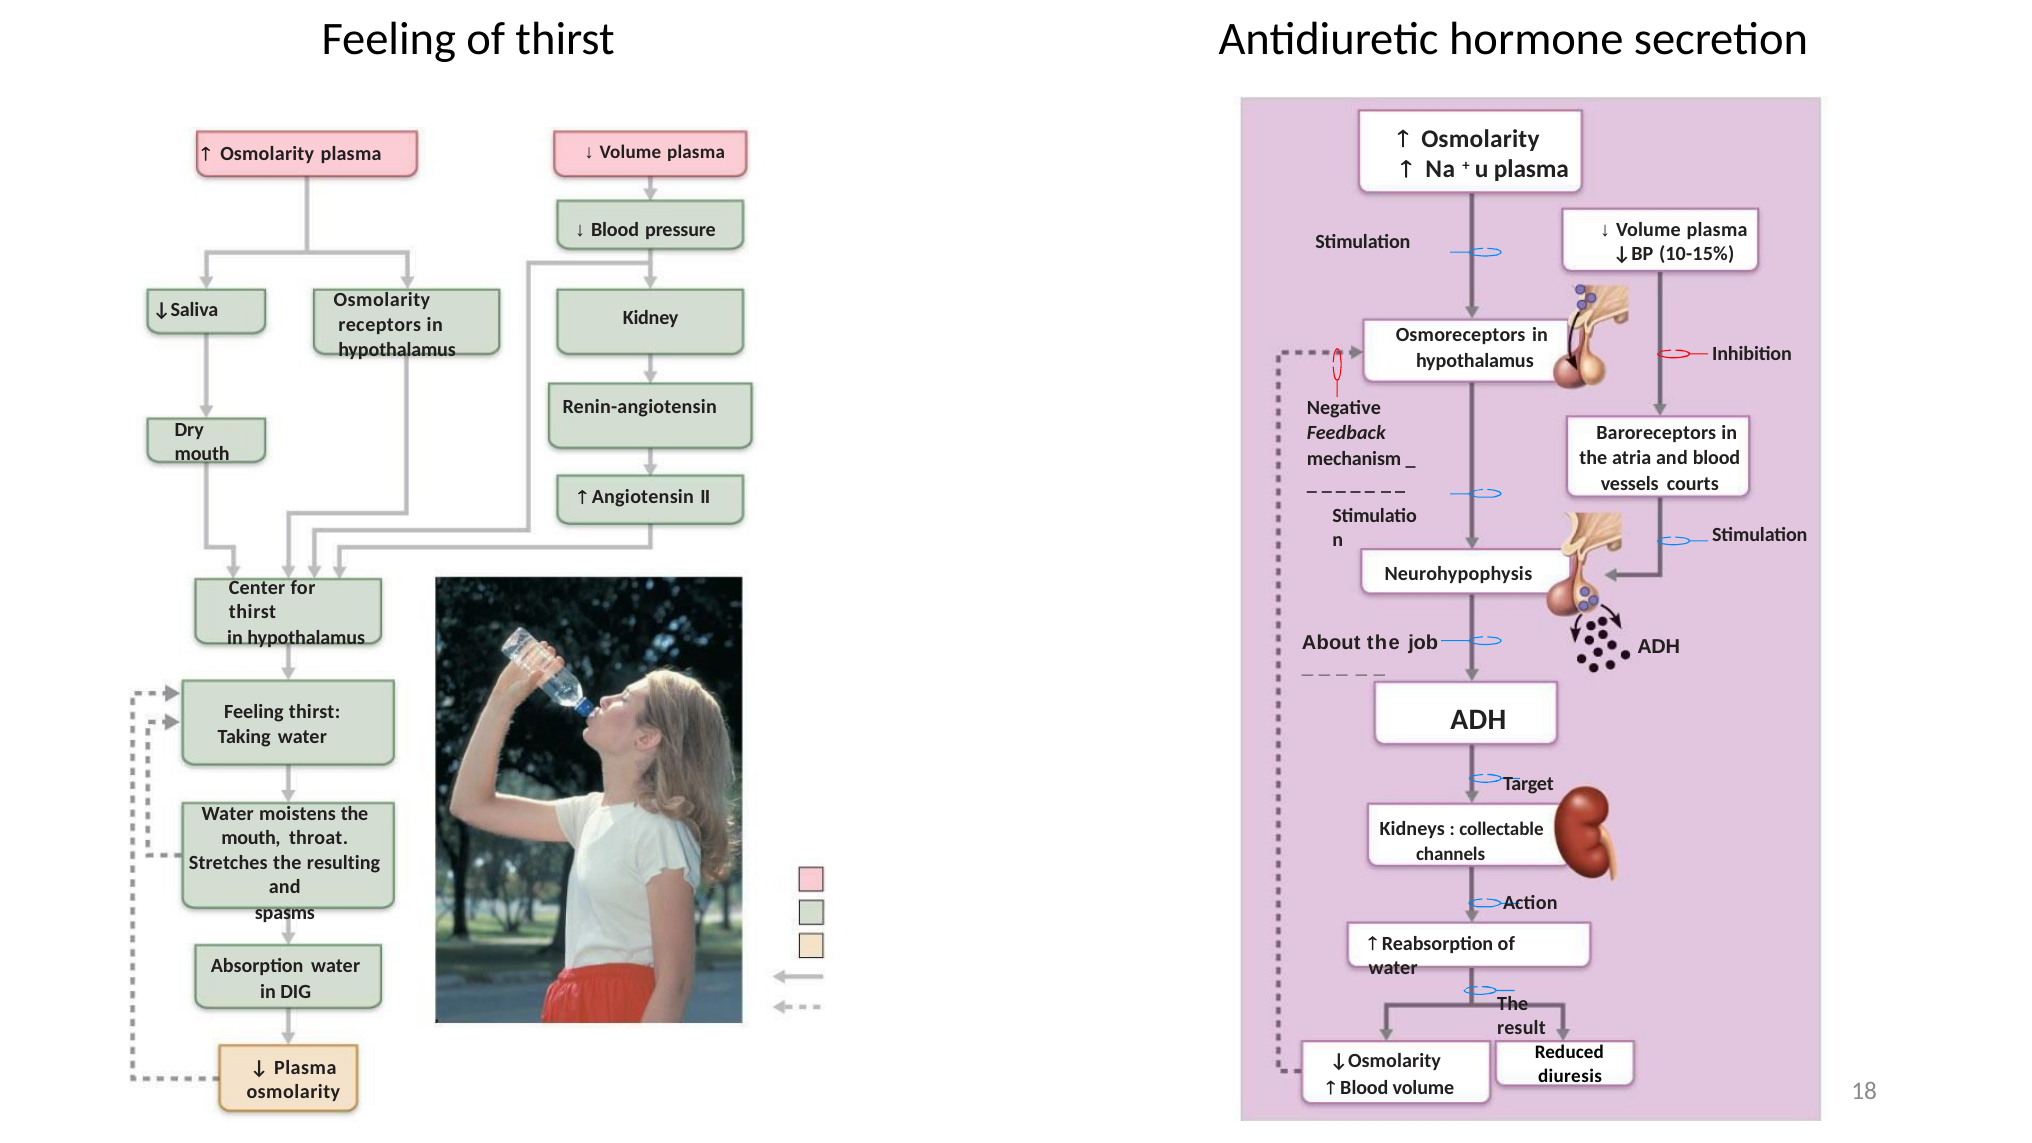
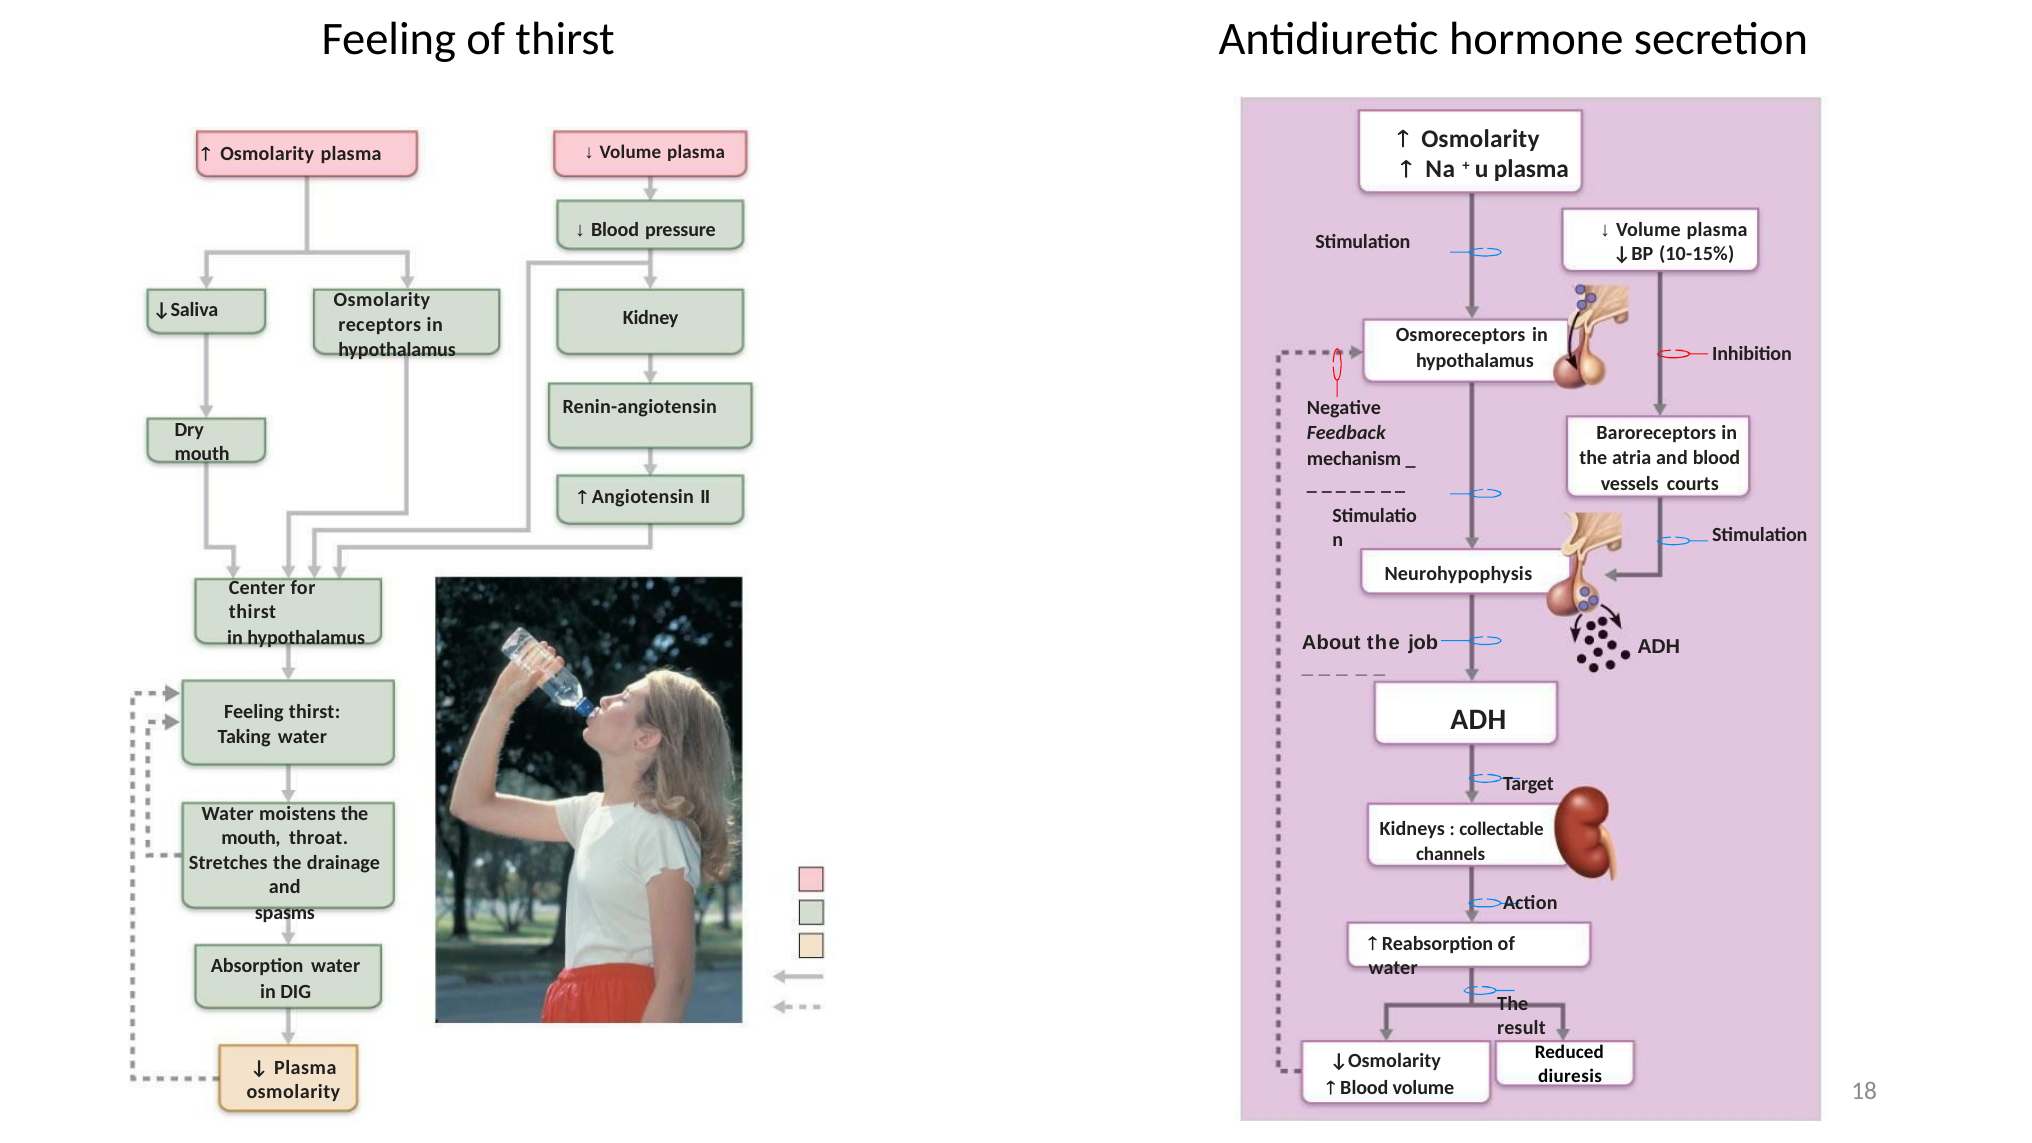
resulting: resulting -> drainage
